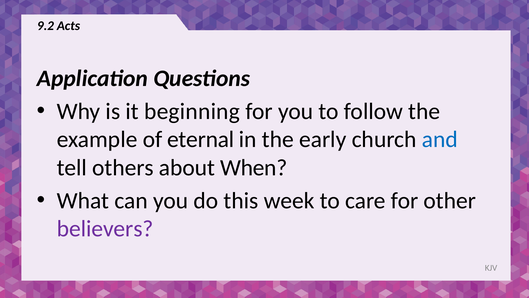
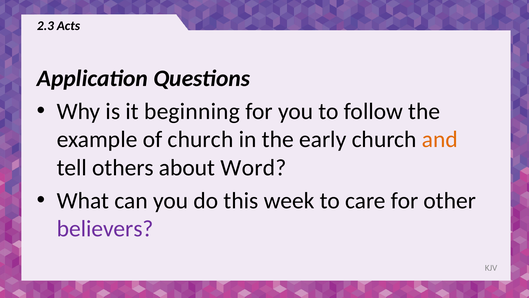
9.2: 9.2 -> 2.3
of eternal: eternal -> church
and colour: blue -> orange
When: When -> Word
